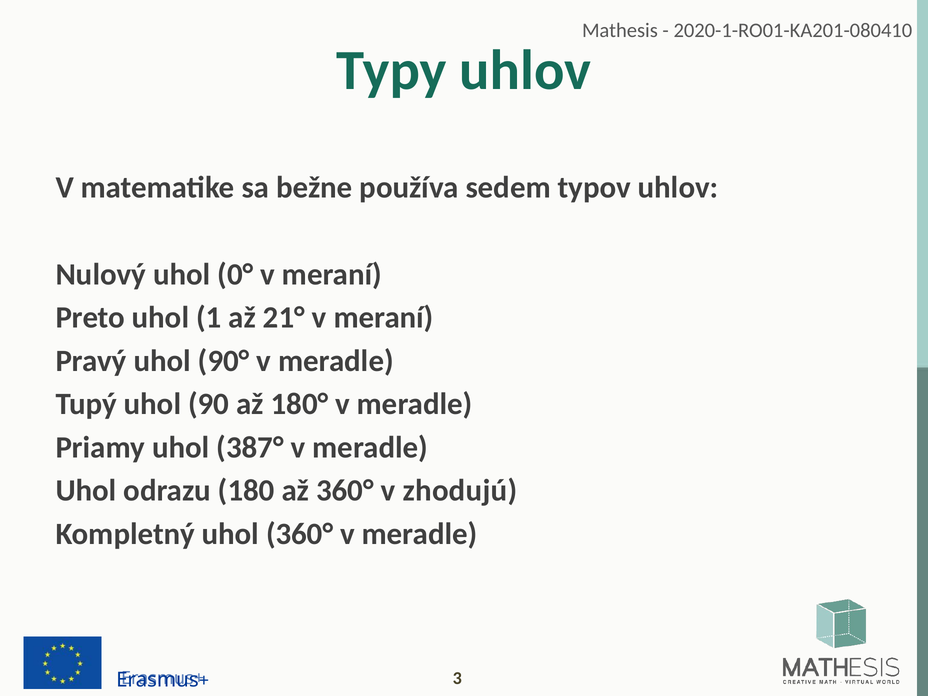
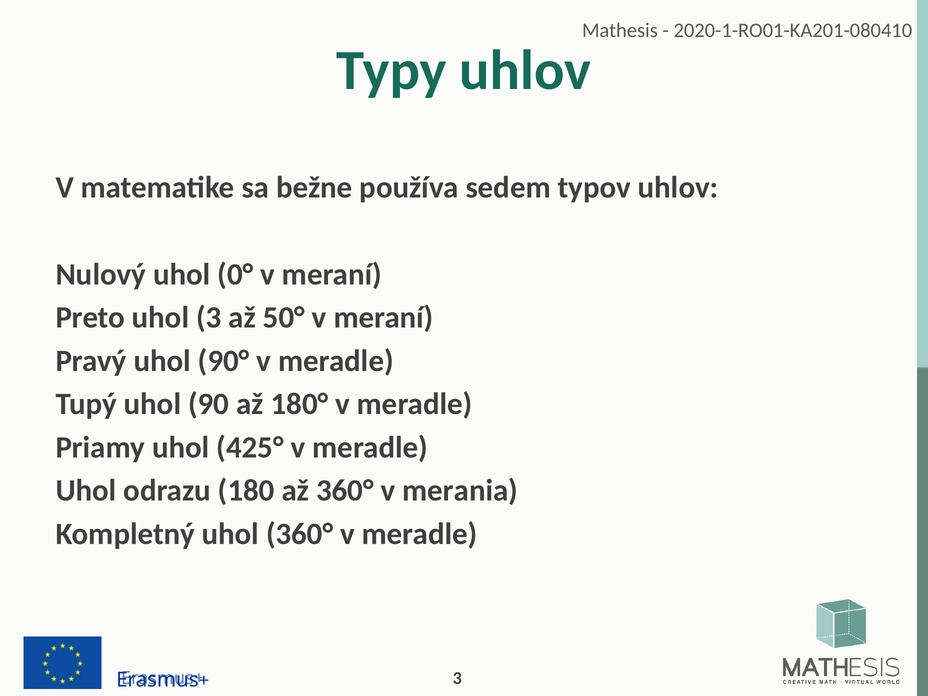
uhol 1: 1 -> 3
21°: 21° -> 50°
387°: 387° -> 425°
zhodujú: zhodujú -> merania
